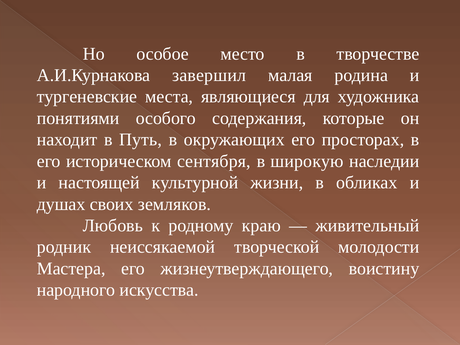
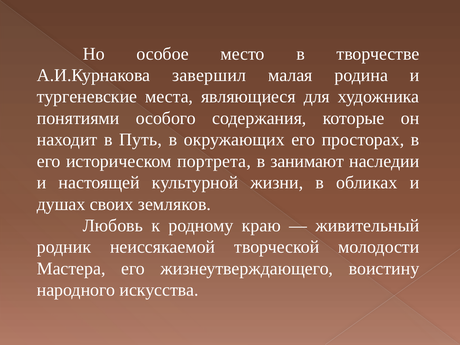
сентября: сентября -> портрета
широкую: широкую -> занимают
